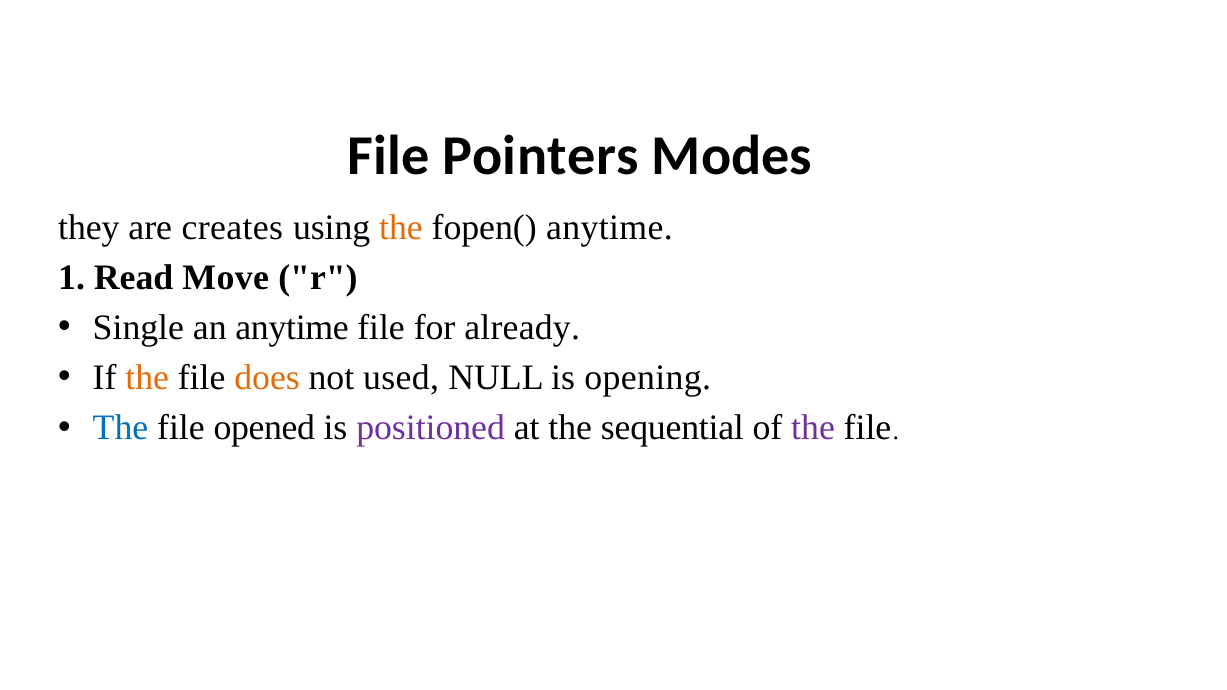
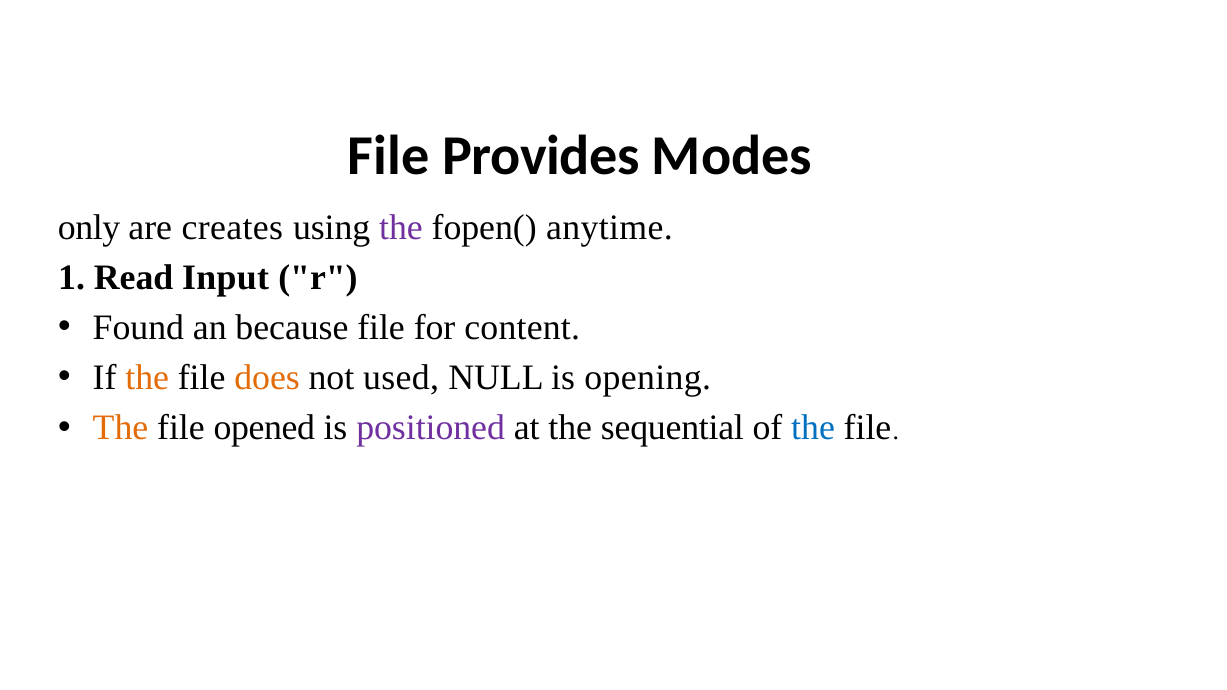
Pointers: Pointers -> Provides
they: they -> only
the at (401, 228) colour: orange -> purple
Move: Move -> Input
Single: Single -> Found
an anytime: anytime -> because
already: already -> content
The at (120, 428) colour: blue -> orange
the at (813, 428) colour: purple -> blue
